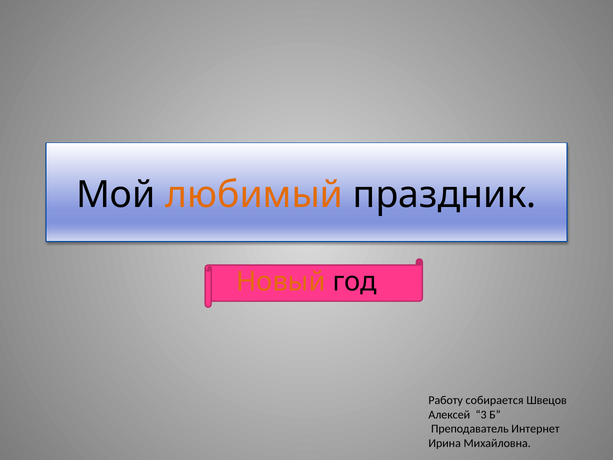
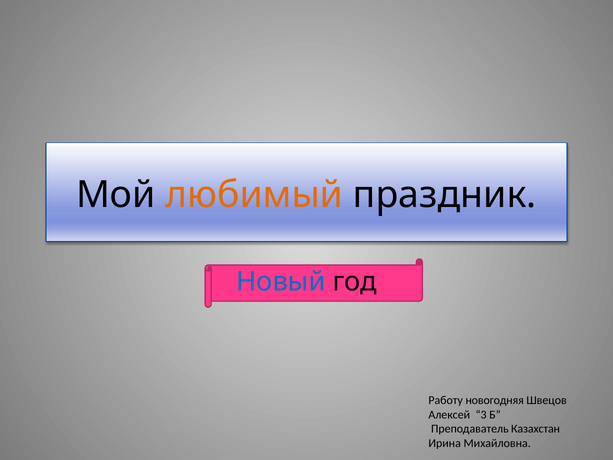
Новый colour: orange -> blue
собирается: собирается -> новогодняя
Интернет: Интернет -> Казахстан
